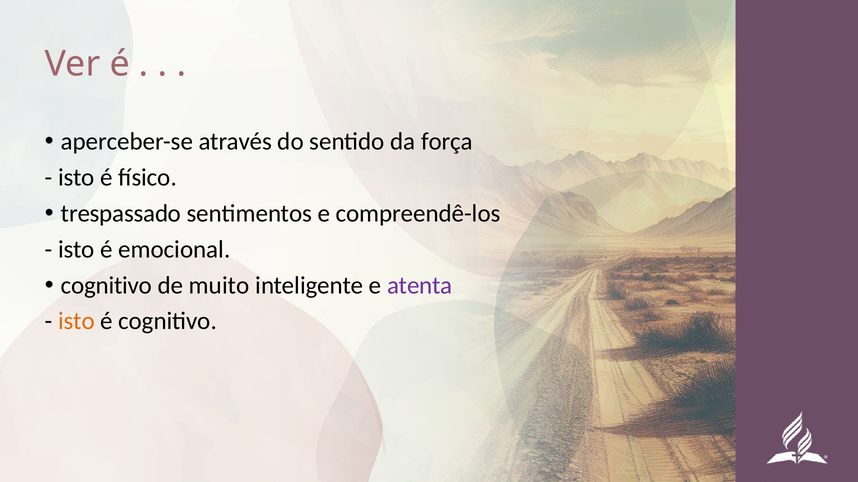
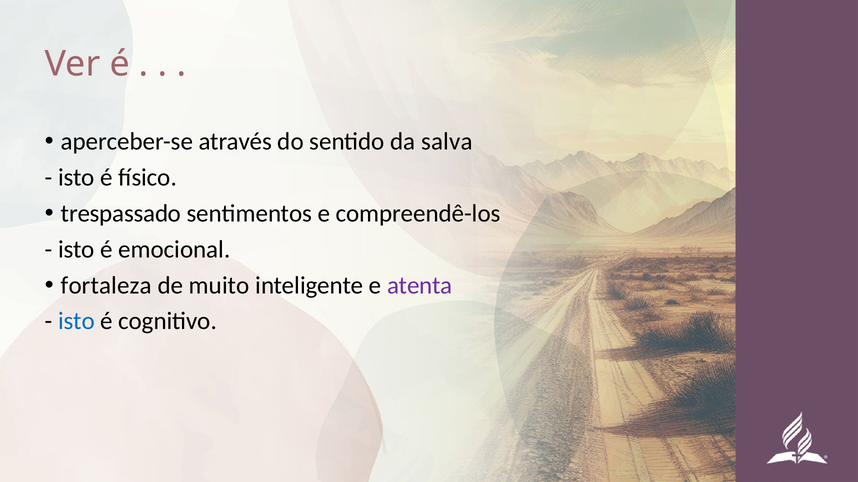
força: força -> salva
cognitivo at (106, 286): cognitivo -> fortaleza
isto at (76, 322) colour: orange -> blue
